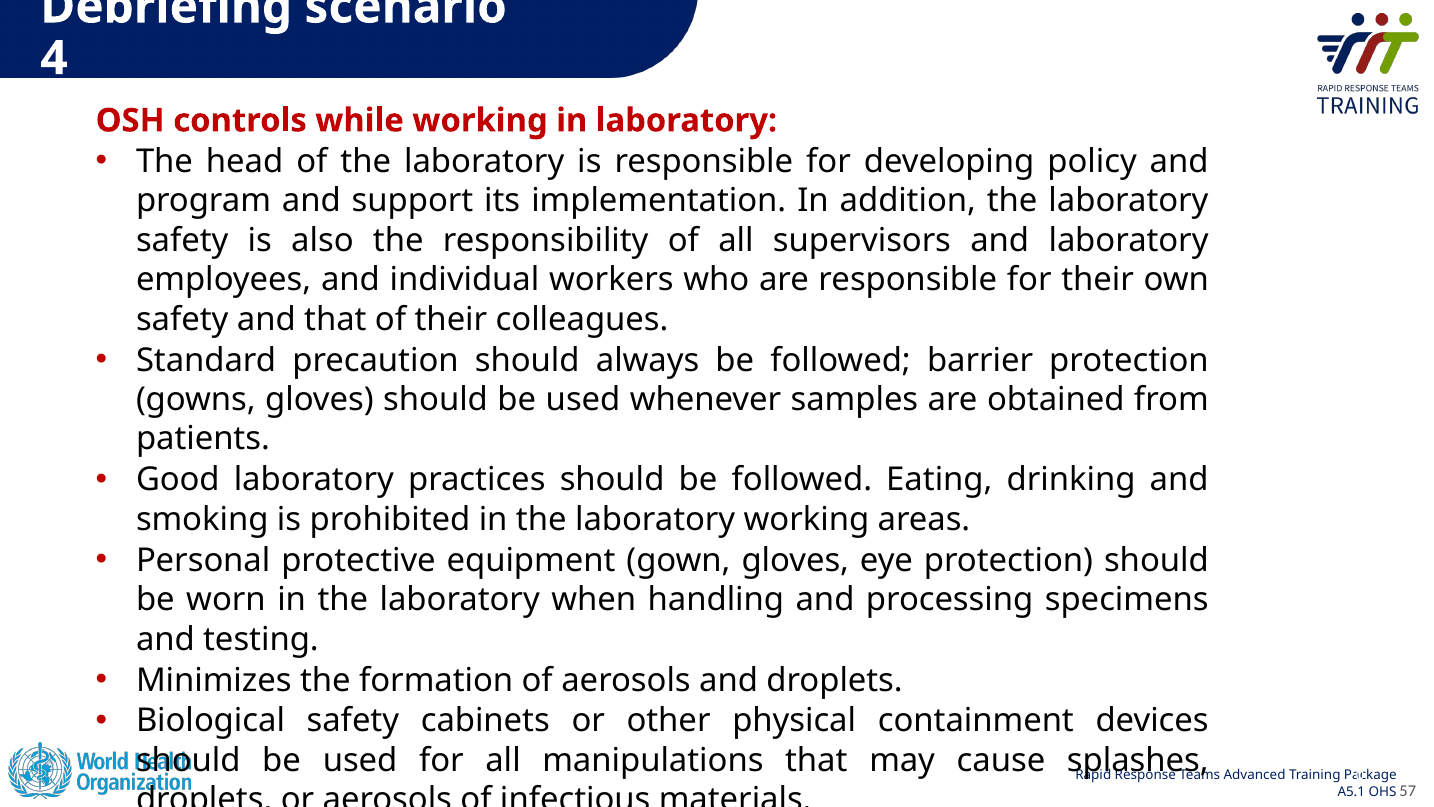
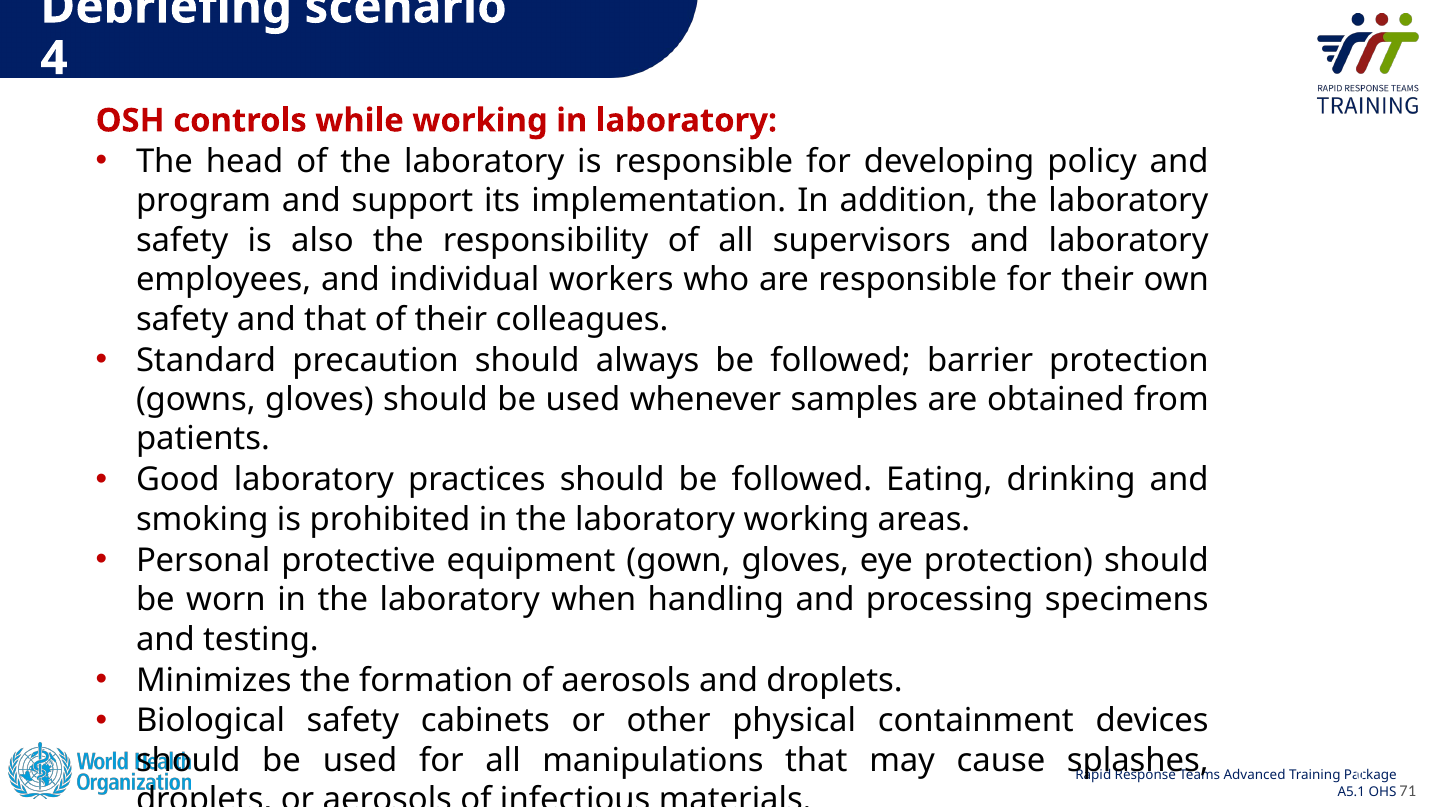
57: 57 -> 71
